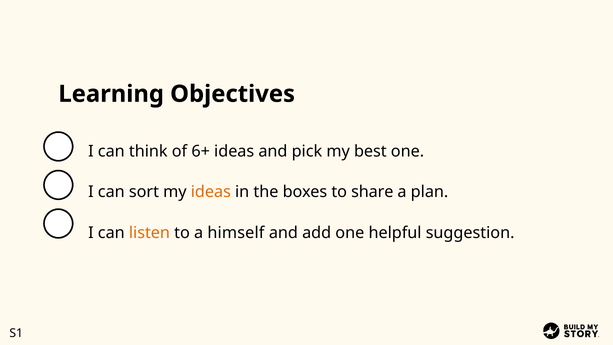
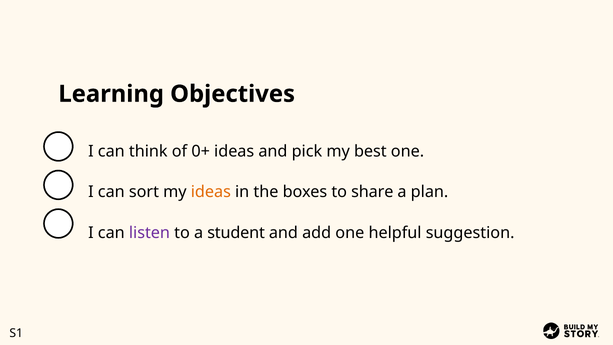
6+: 6+ -> 0+
listen colour: orange -> purple
himself: himself -> student
